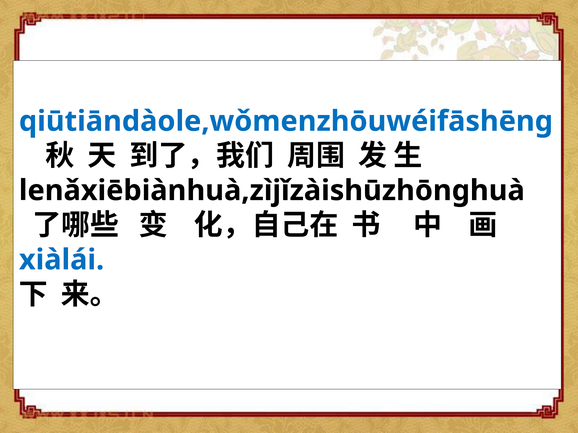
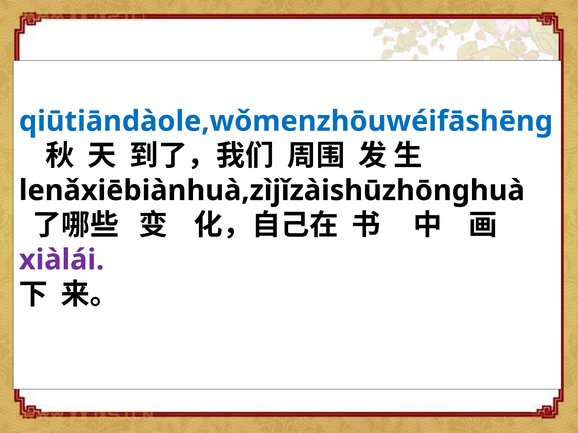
xiàlái colour: blue -> purple
